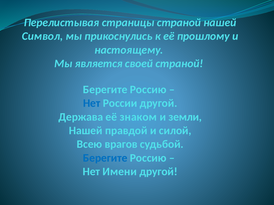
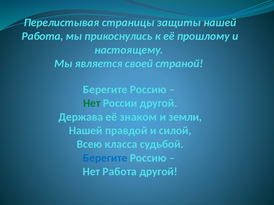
страницы страной: страной -> защиты
Символ at (42, 36): Символ -> Работа
Нет at (92, 103) colour: blue -> green
врагов: врагов -> класса
Нет Имени: Имени -> Работа
